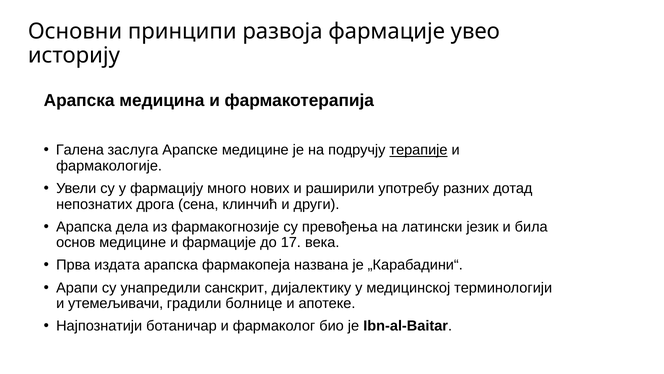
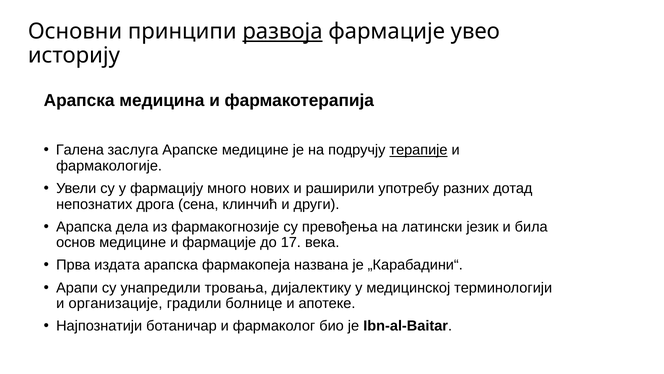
развоја underline: none -> present
санскрит: санскрит -> тровања
утемељивачи: утемељивачи -> организације
